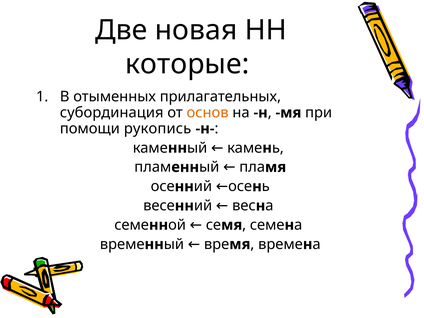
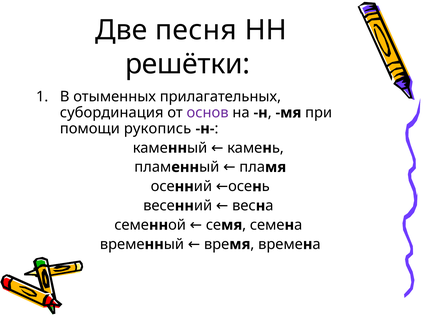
новая: новая -> песня
которые: которые -> решётки
основ colour: orange -> purple
